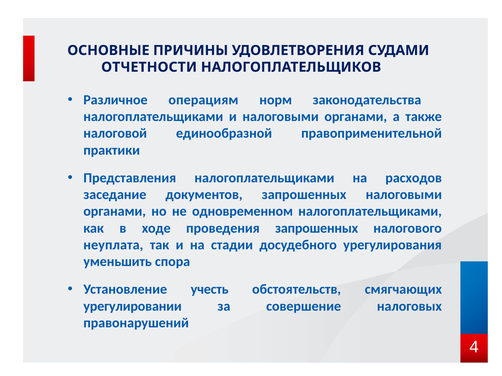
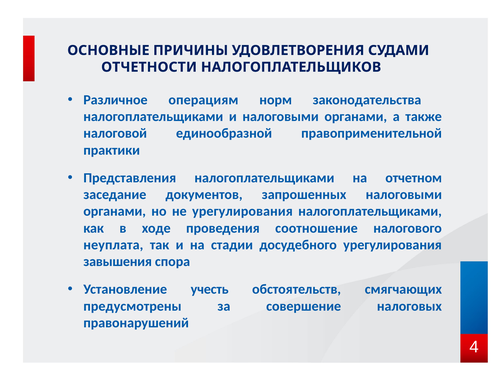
расходов: расходов -> отчетном
не одновременном: одновременном -> урегулирования
проведения запрошенных: запрошенных -> соотношение
уменьшить: уменьшить -> завышения
урегулировании: урегулировании -> предусмотрены
